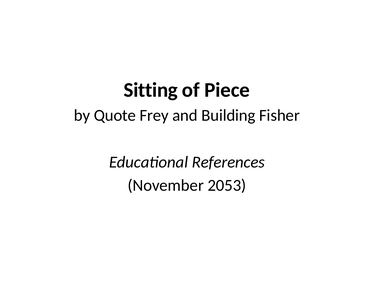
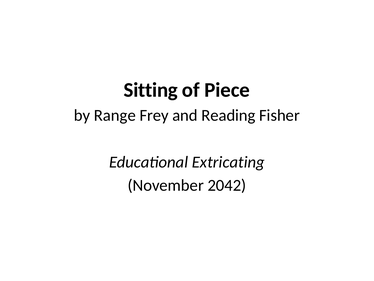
Quote: Quote -> Range
Building: Building -> Reading
References: References -> Extricating
2053: 2053 -> 2042
